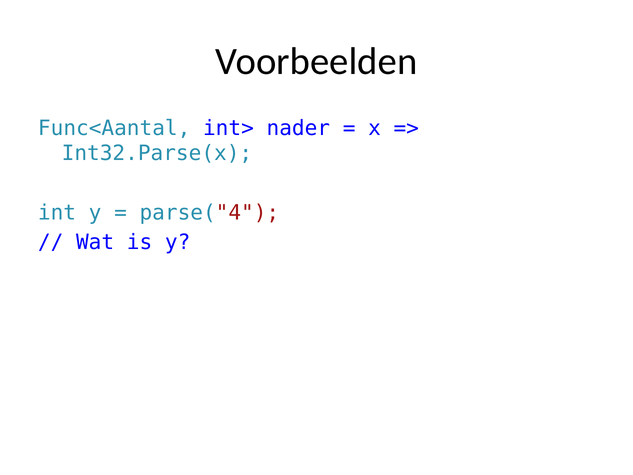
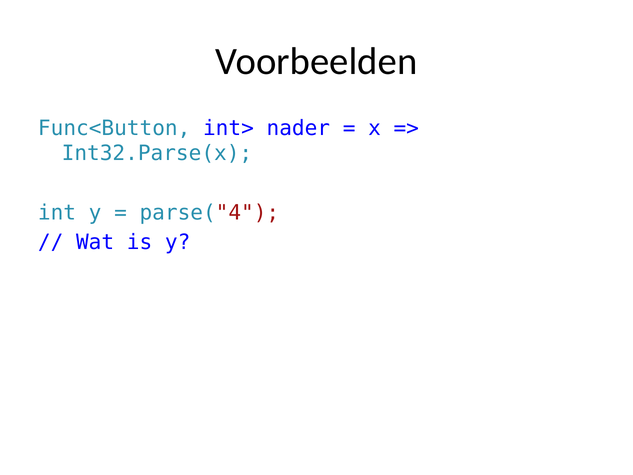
Func<Aantal: Func<Aantal -> Func<Button
